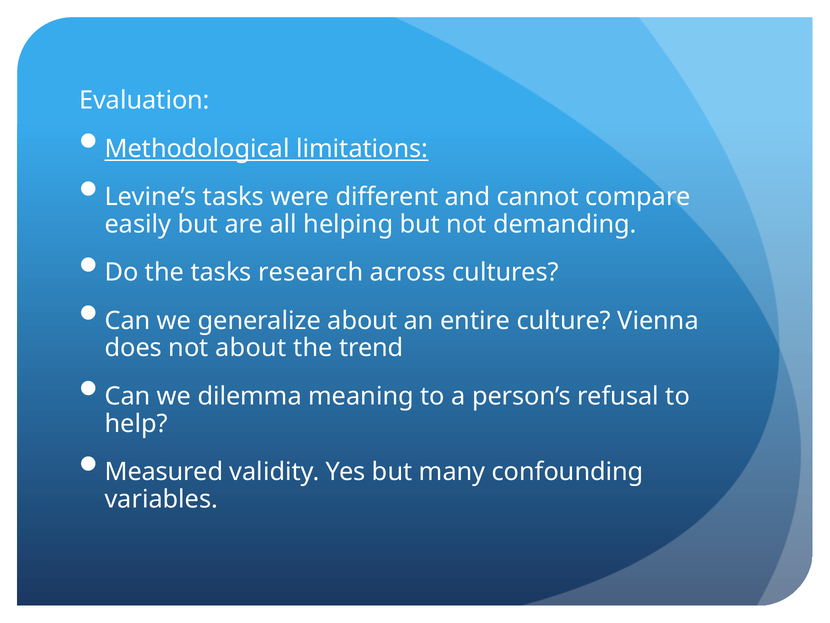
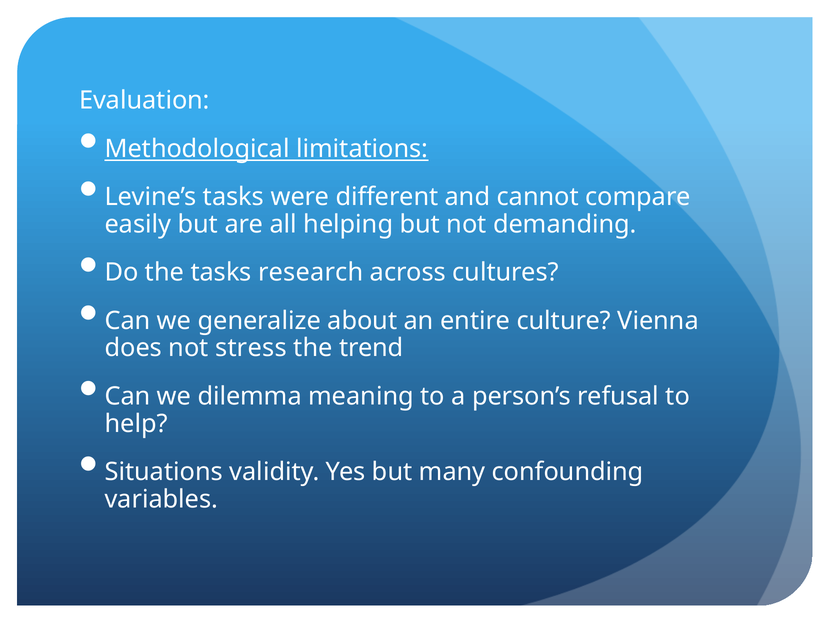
not about: about -> stress
Measured: Measured -> Situations
